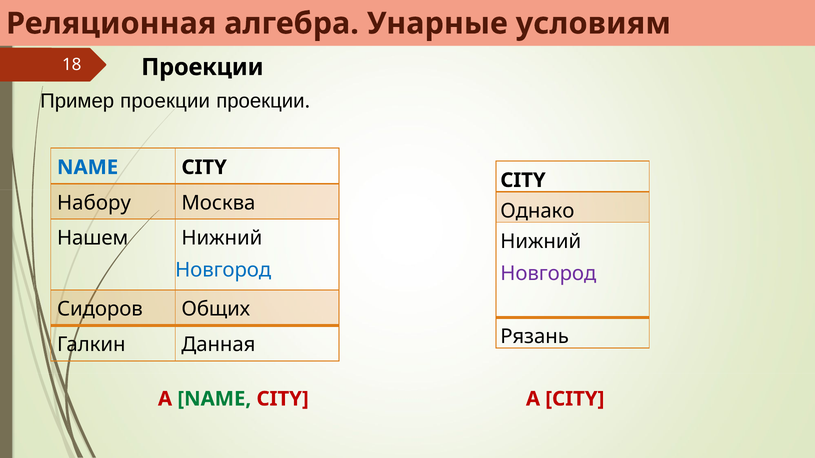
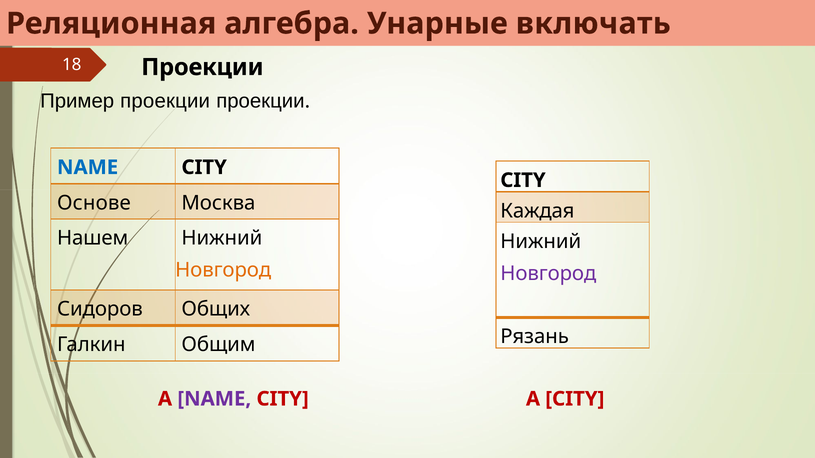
условиям: условиям -> включать
Набору: Набору -> Основе
Однако: Однако -> Каждая
Новгород at (223, 270) colour: blue -> orange
Данная: Данная -> Общим
NAME at (214, 399) colour: green -> purple
